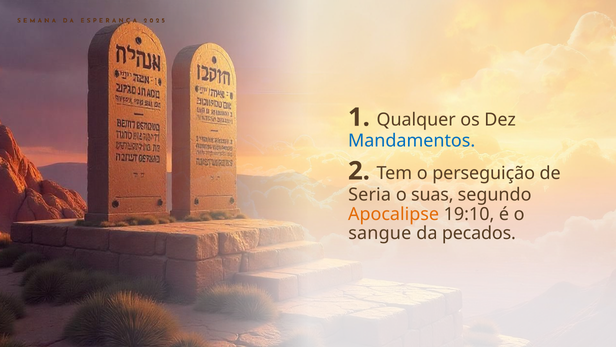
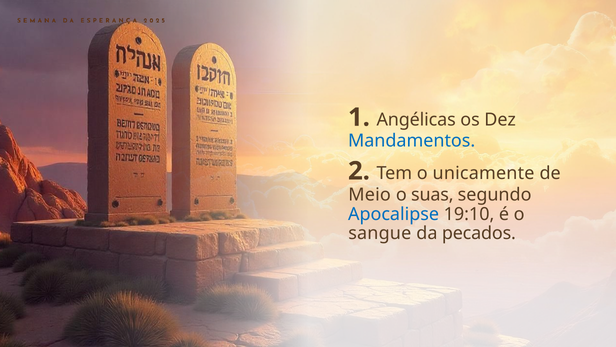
Qualquer: Qualquer -> Angélicas
perseguição: perseguição -> unicamente
Seria: Seria -> Meio
Apocalipse colour: orange -> blue
